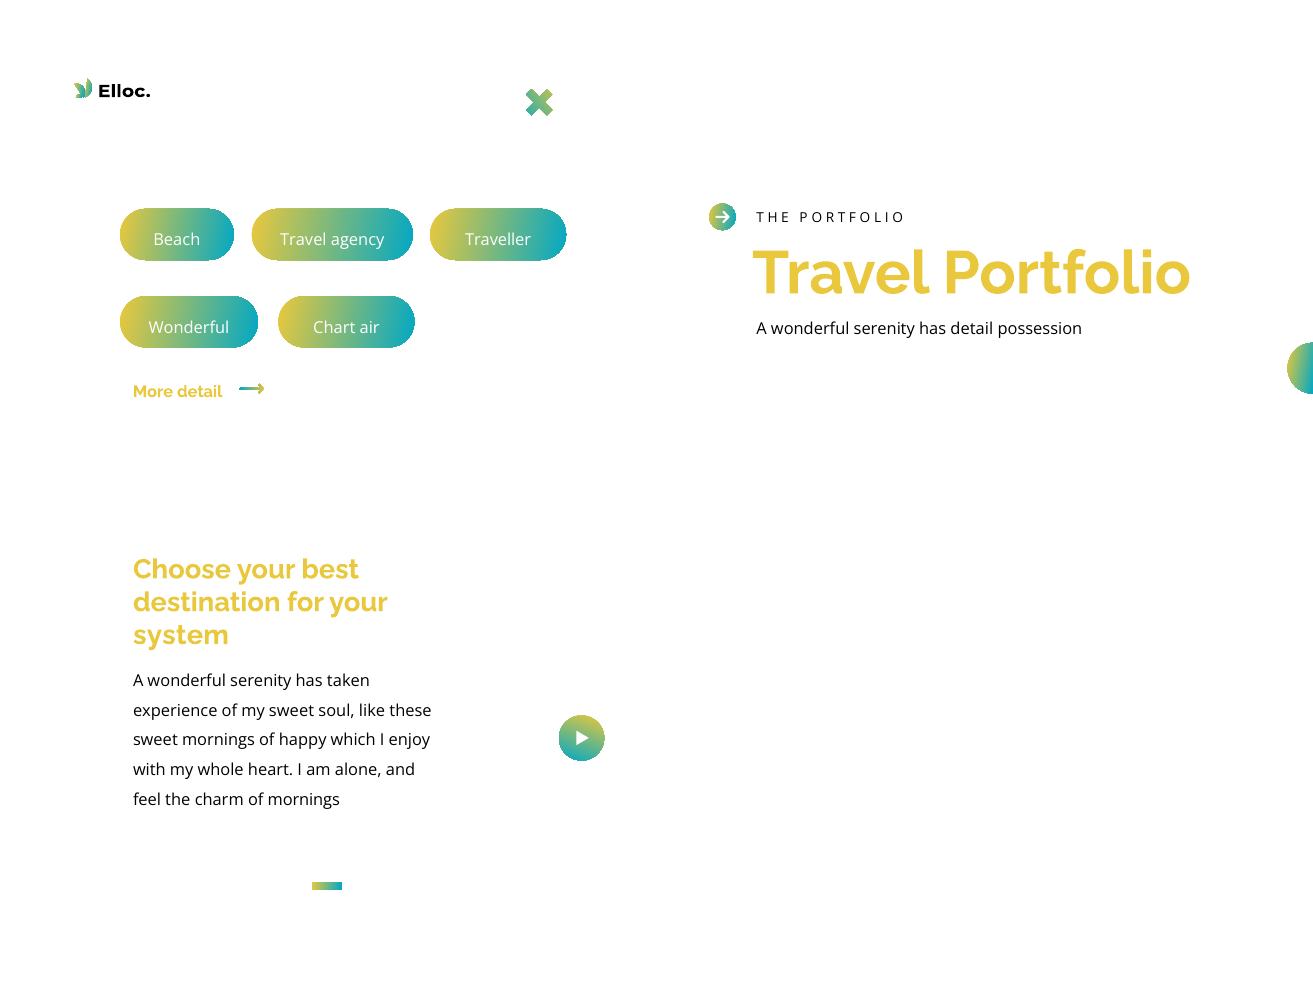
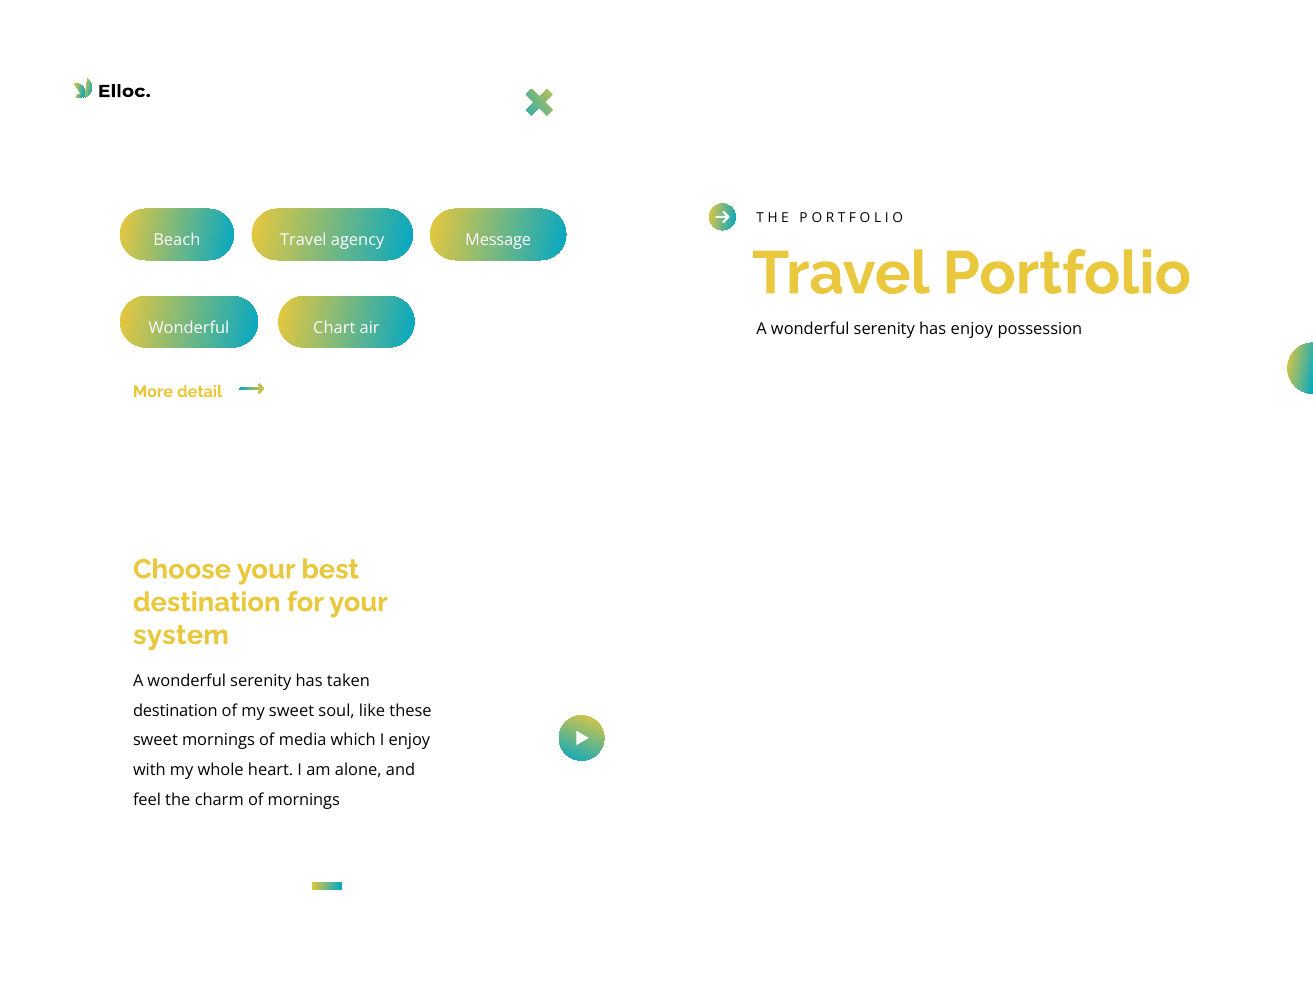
Traveller: Traveller -> Message
has detail: detail -> enjoy
experience at (175, 711): experience -> destination
happy: happy -> media
